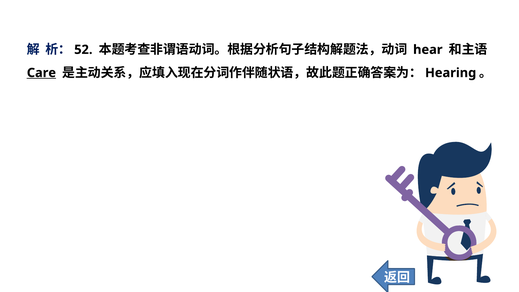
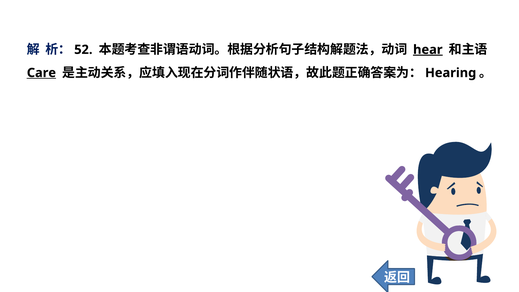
hear underline: none -> present
